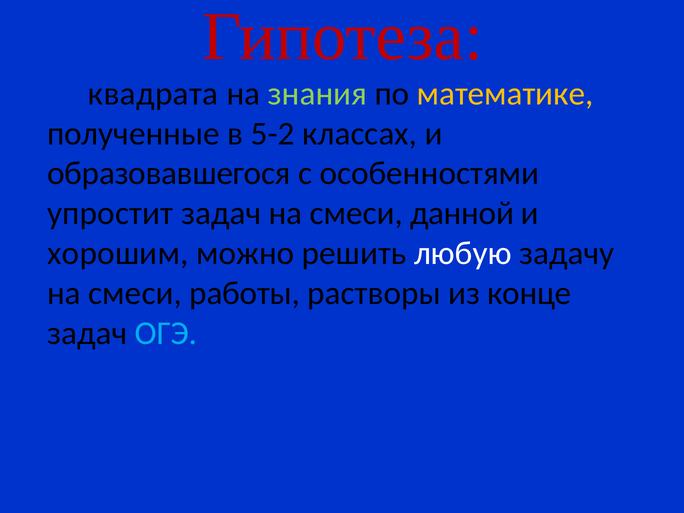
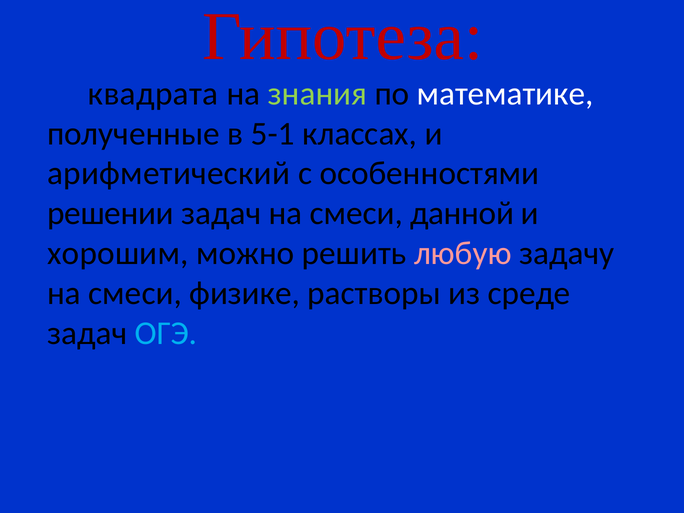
математике colour: yellow -> white
5-2: 5-2 -> 5-1
образовавшегося: образовавшегося -> арифметический
упростит: упростит -> решении
любую colour: white -> pink
работы: работы -> физике
конце: конце -> среде
